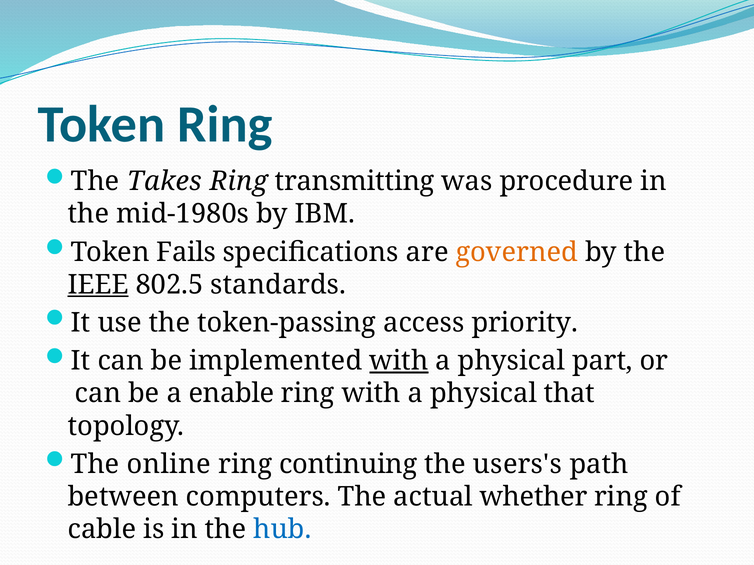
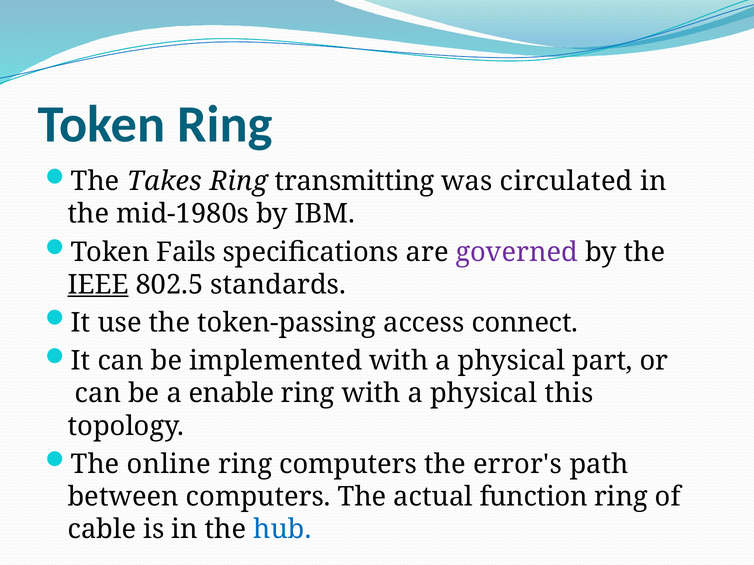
procedure: procedure -> circulated
governed colour: orange -> purple
priority: priority -> connect
with at (399, 361) underline: present -> none
that: that -> this
ring continuing: continuing -> computers
users's: users's -> error's
whether: whether -> function
